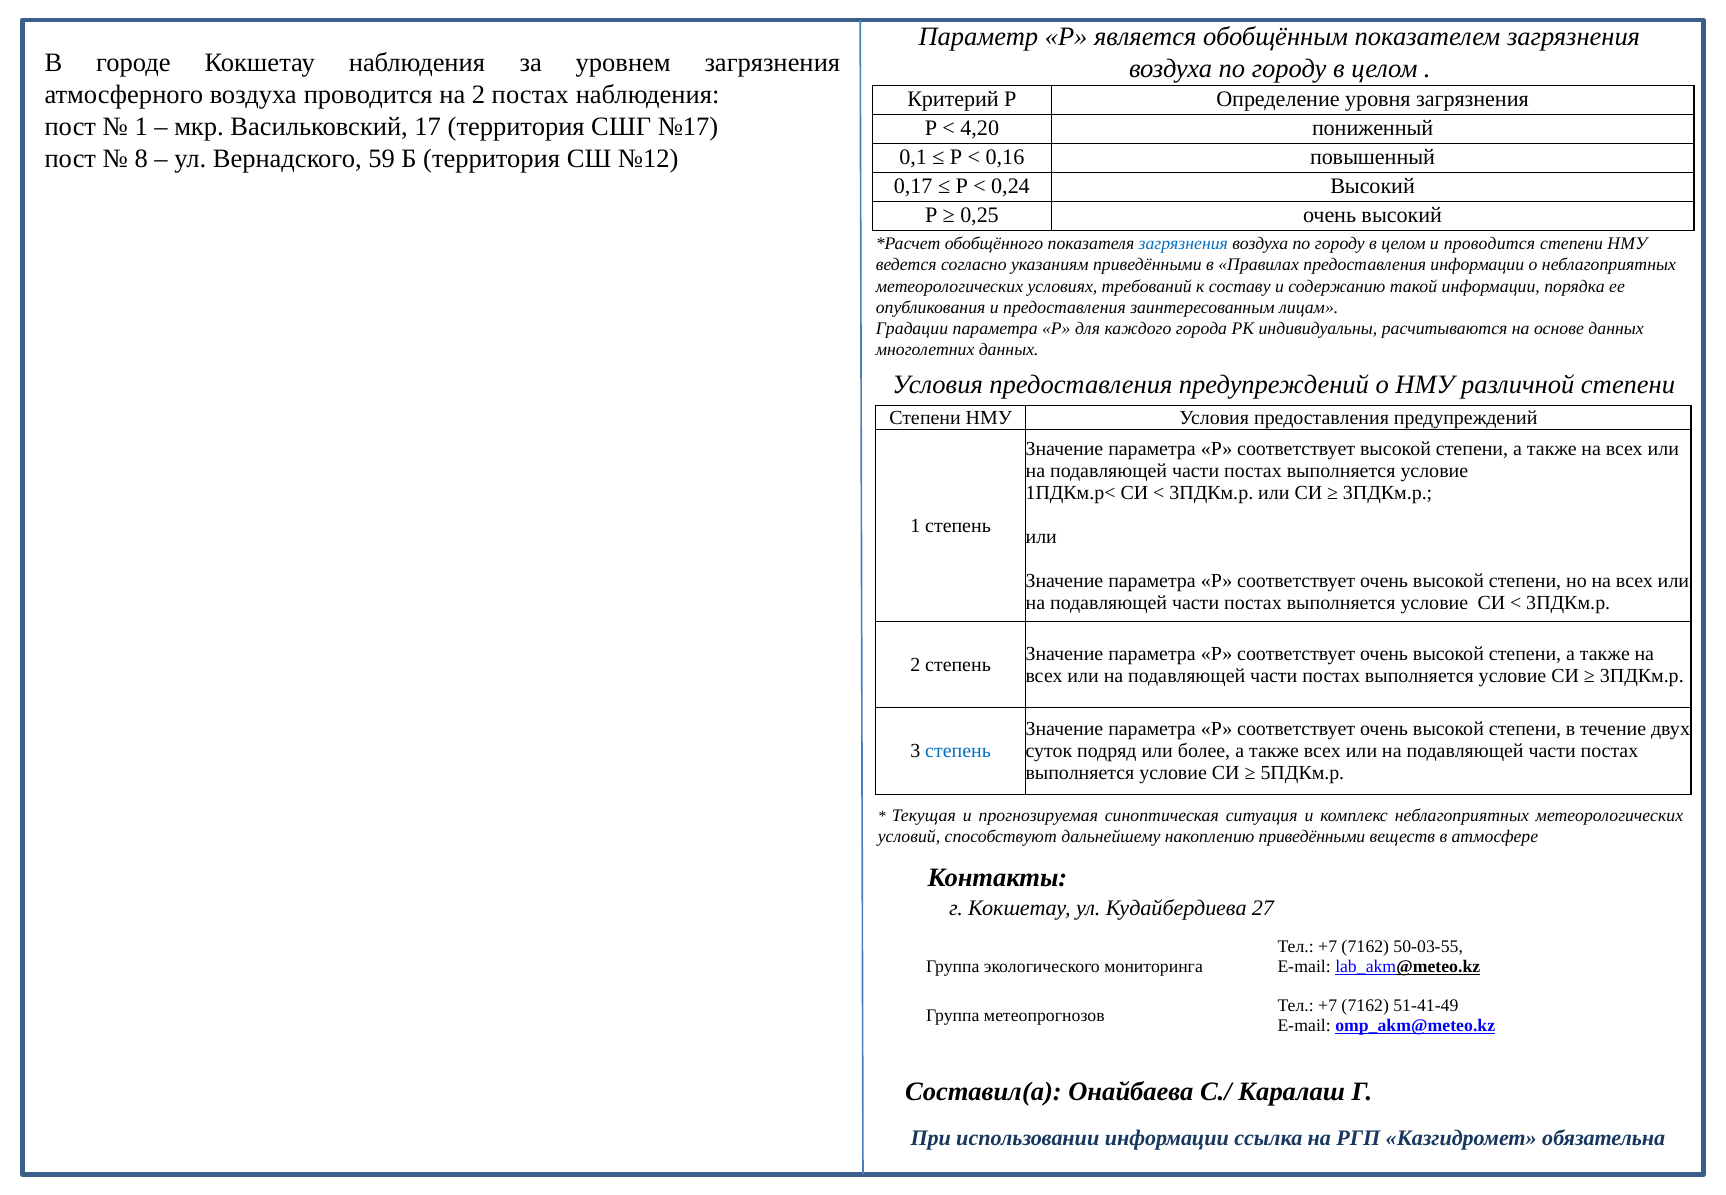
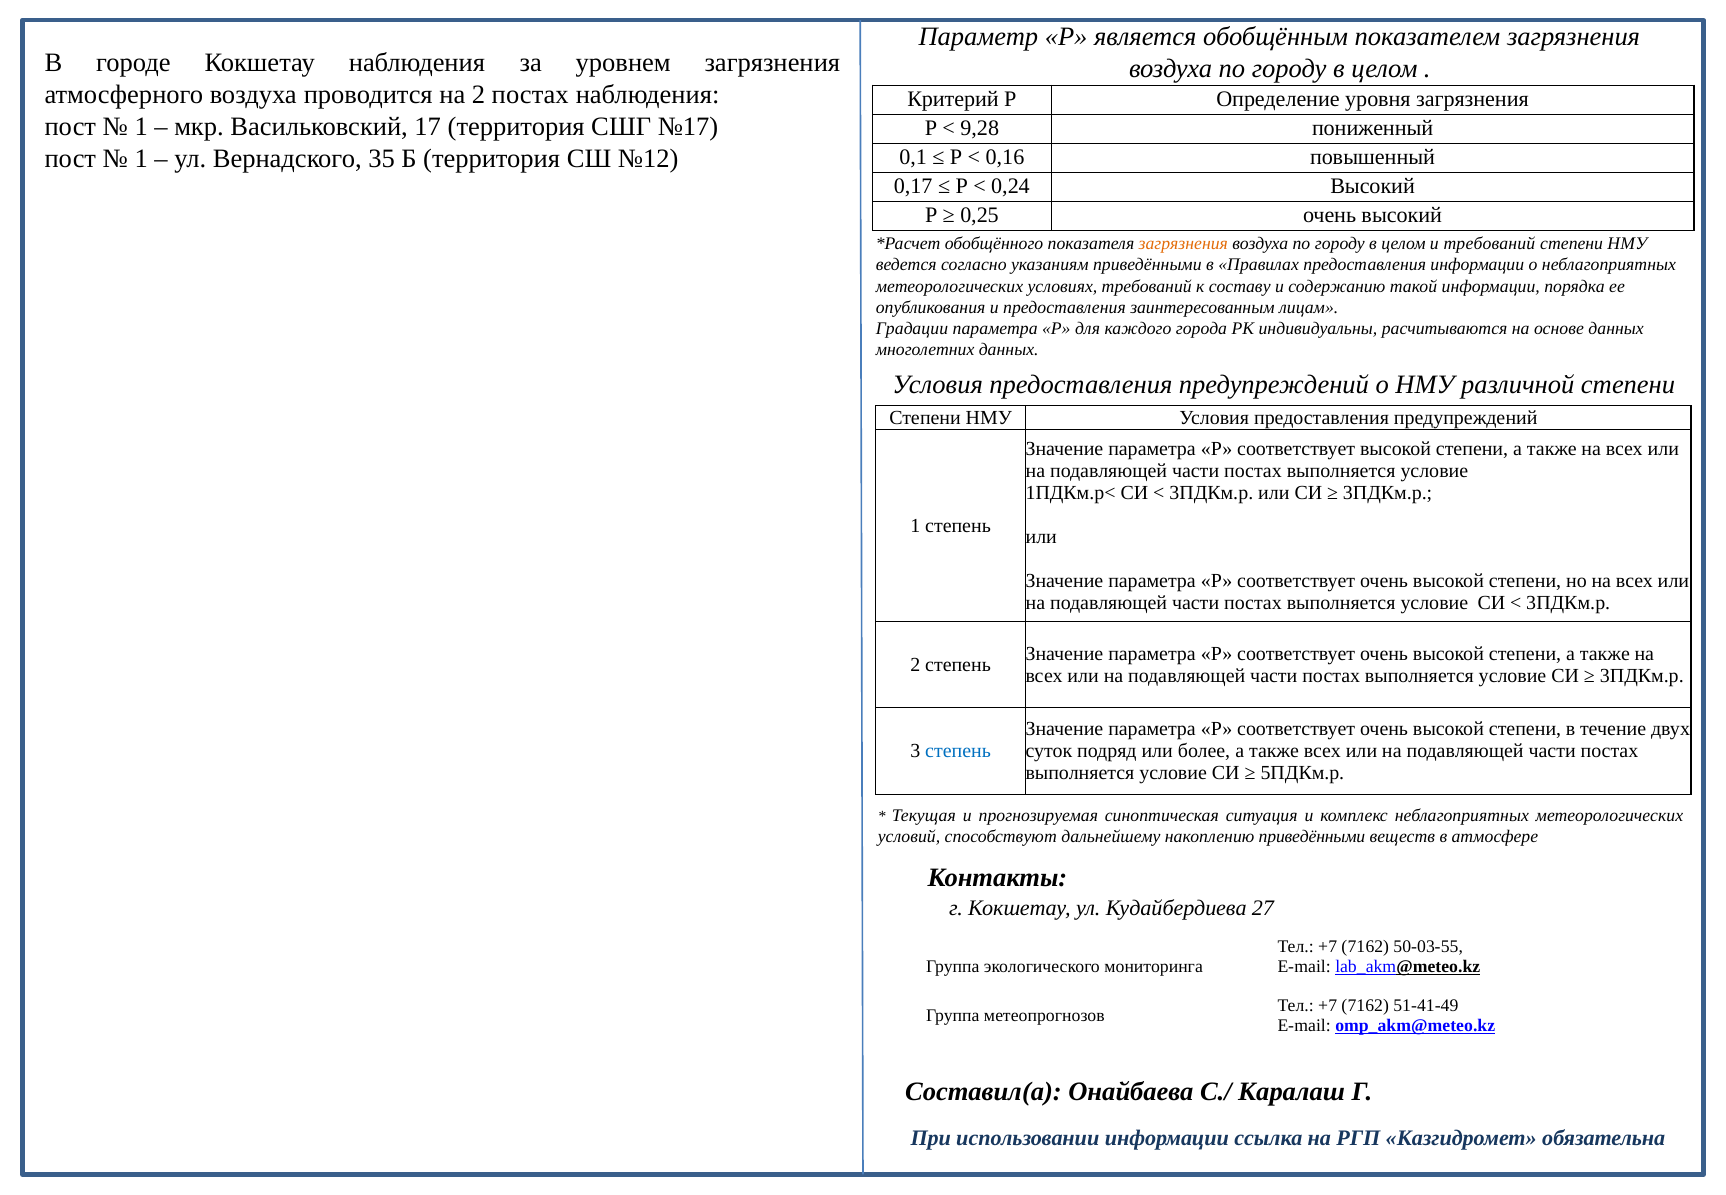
4,20: 4,20 -> 9,28
8 at (141, 158): 8 -> 1
59: 59 -> 35
загрязнения at (1183, 244) colour: blue -> orange
и проводится: проводится -> требований
